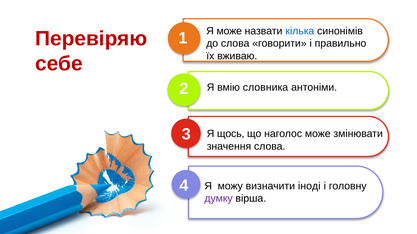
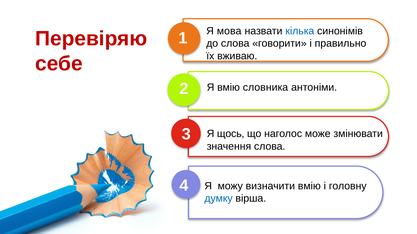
Я може: може -> мова
визначити іноді: іноді -> вмію
думку colour: purple -> blue
